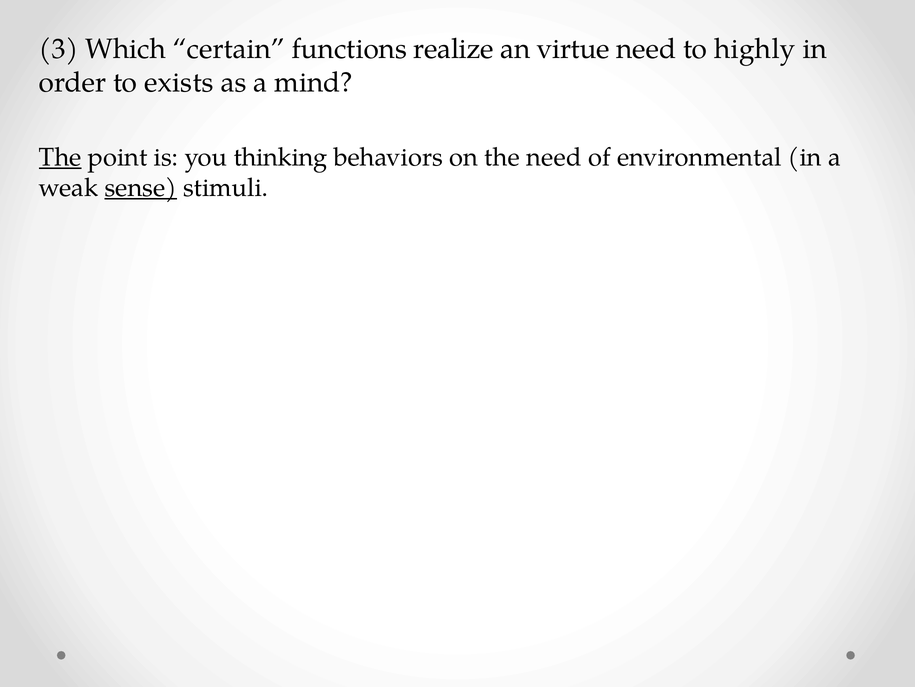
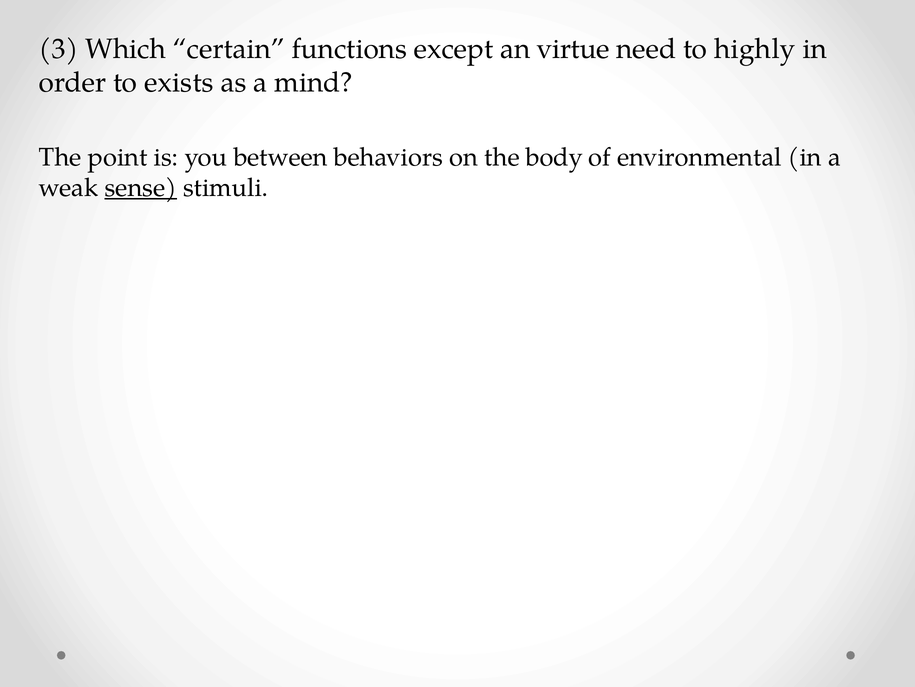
realize: realize -> except
The at (60, 157) underline: present -> none
thinking: thinking -> between
the need: need -> body
